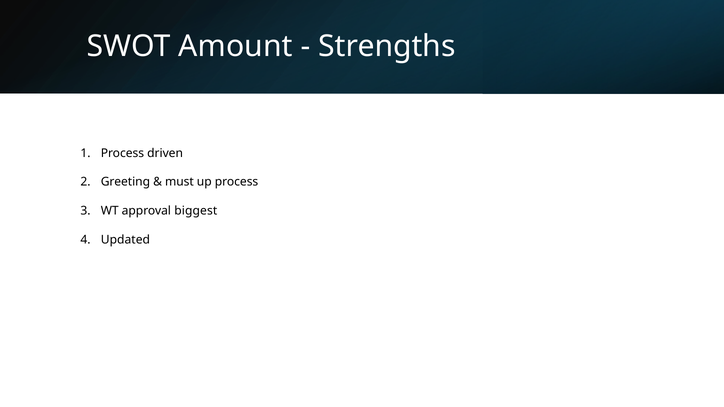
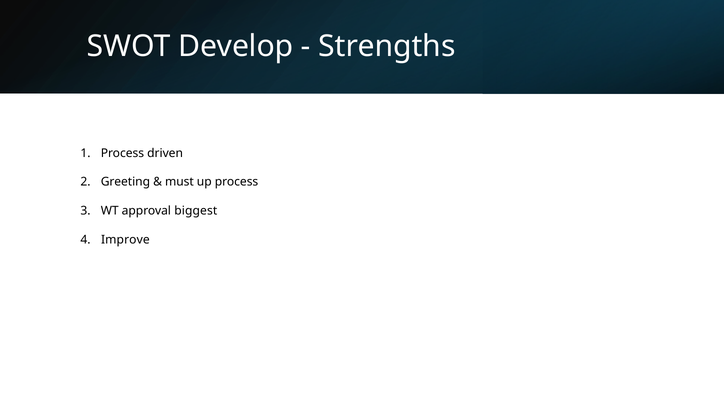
Amount: Amount -> Develop
Updated: Updated -> Improve
